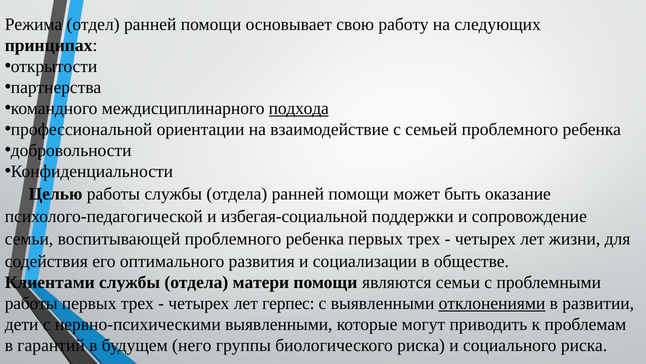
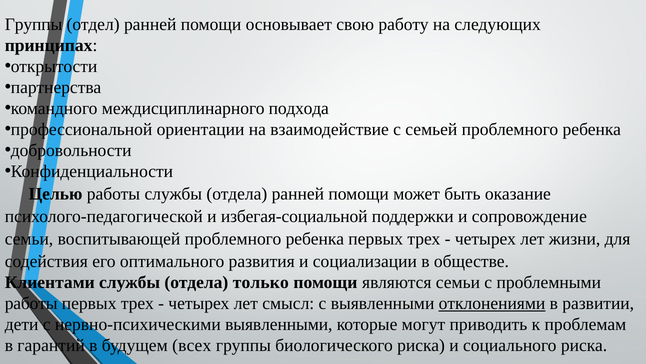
Режима at (34, 24): Режима -> Группы
подхода underline: present -> none
матери: матери -> только
герпес: герпес -> смысл
него: него -> всех
